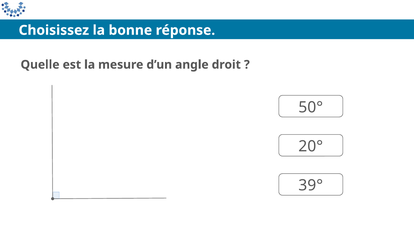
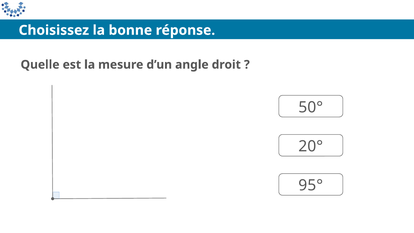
39°: 39° -> 95°
